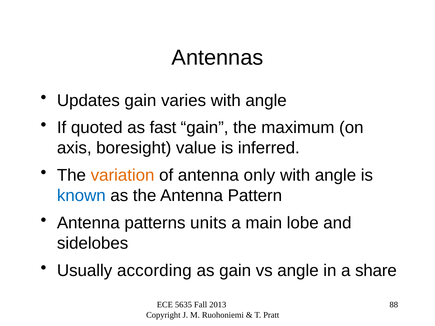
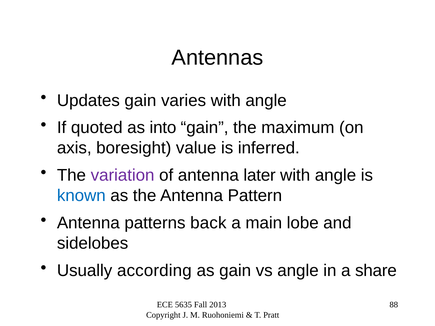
fast: fast -> into
variation colour: orange -> purple
only: only -> later
units: units -> back
